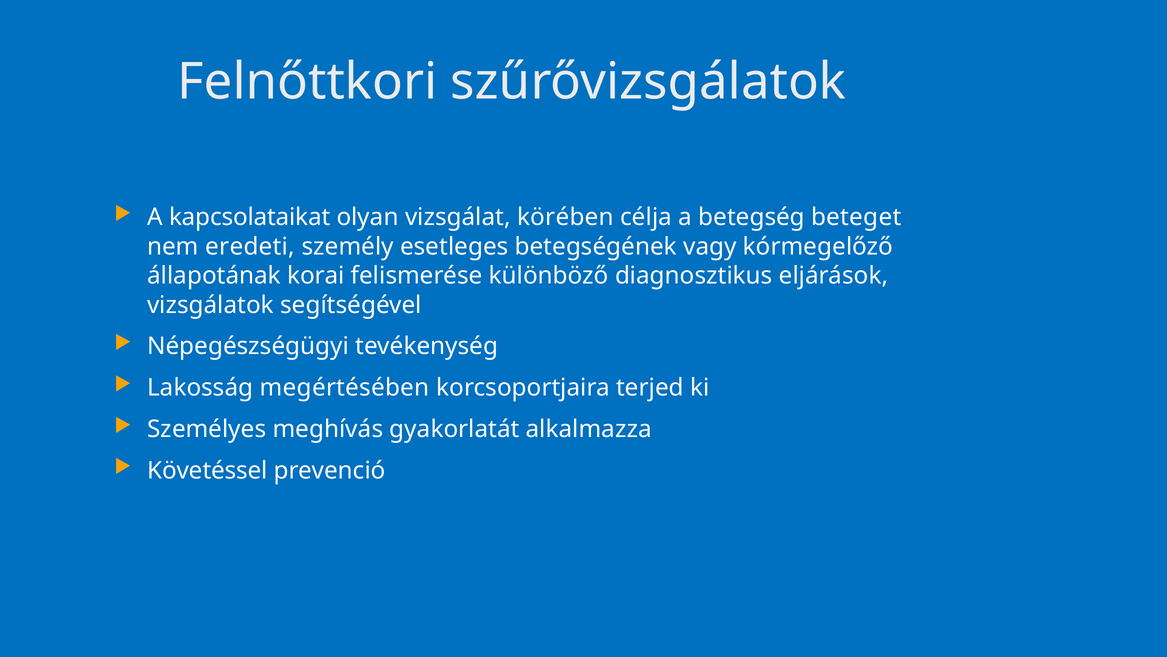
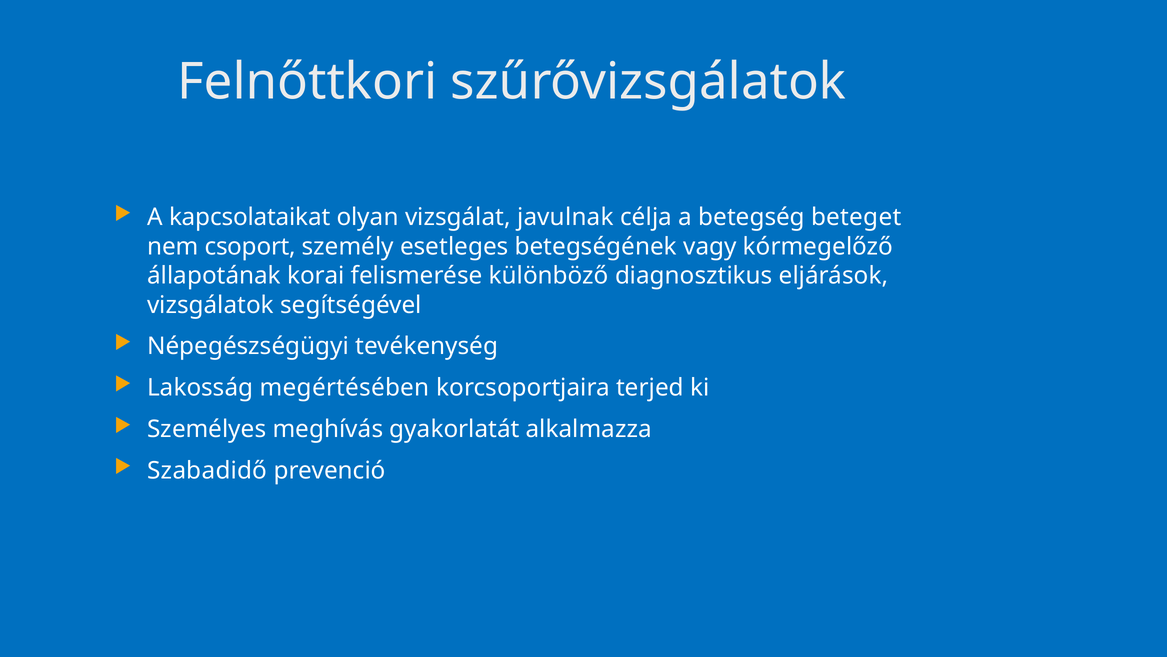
körében: körében -> javulnak
eredeti: eredeti -> csoport
Követéssel: Követéssel -> Szabadidő
